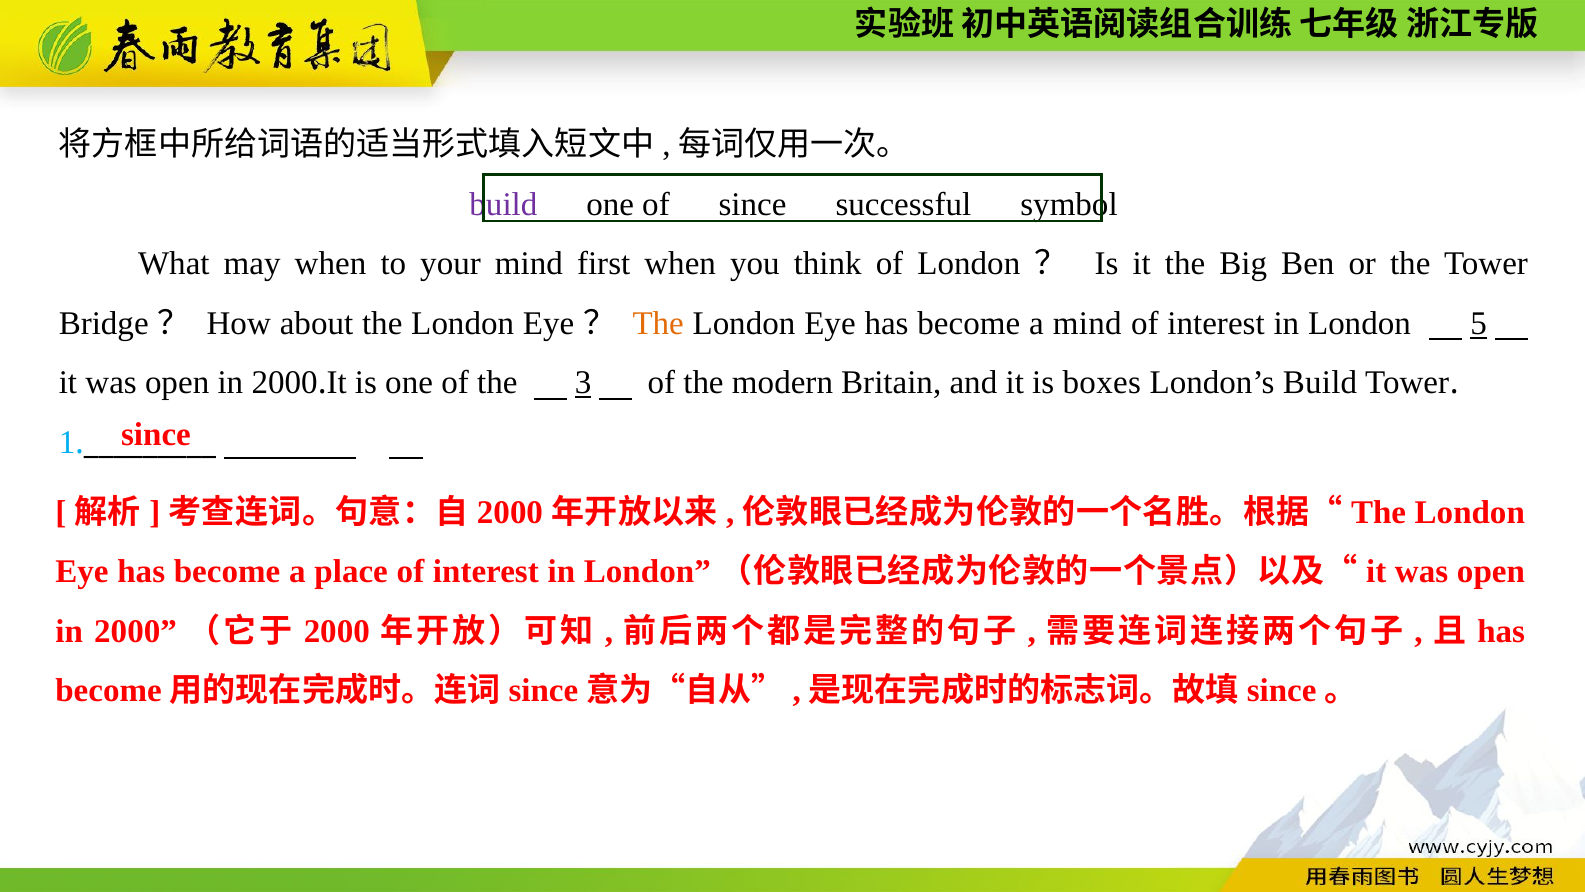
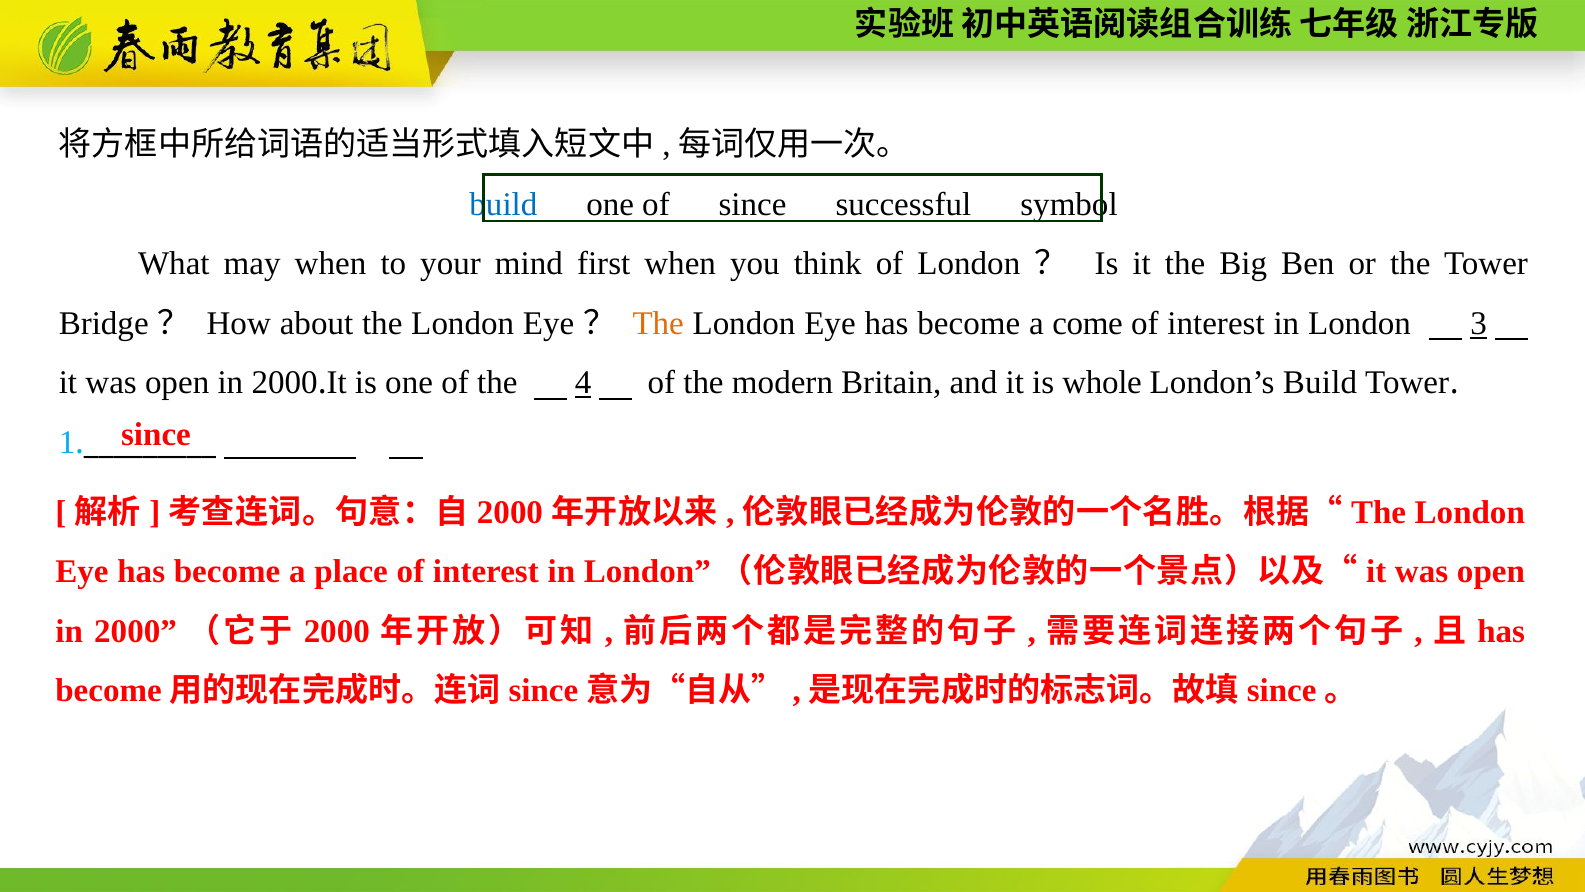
build at (503, 204) colour: purple -> blue
a mind: mind -> come
5: 5 -> 3
3: 3 -> 4
boxes: boxes -> whole
